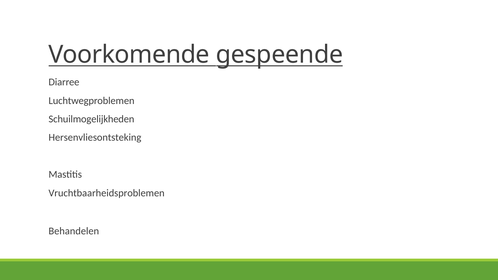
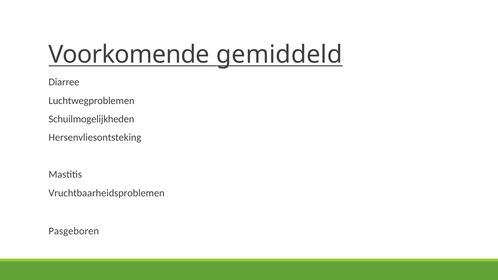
gespeende: gespeende -> gemiddeld
Behandelen: Behandelen -> Pasgeboren
